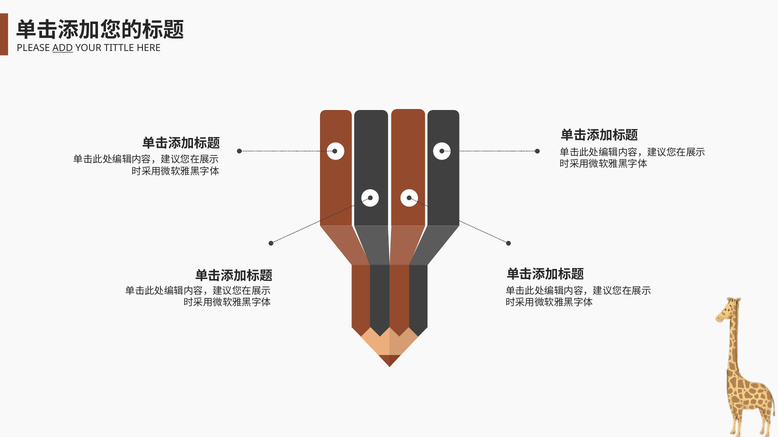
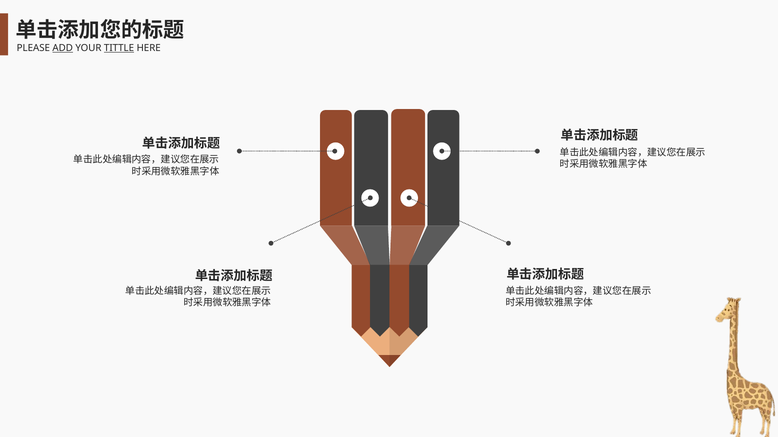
TITTLE underline: none -> present
